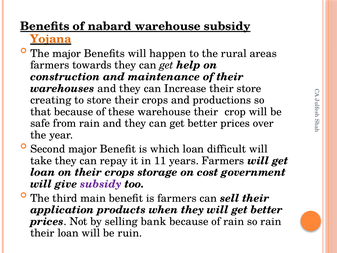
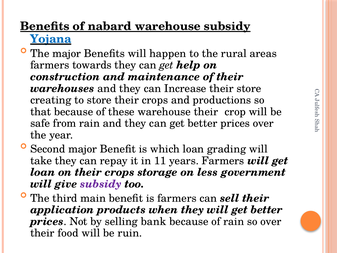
Yojana colour: orange -> blue
difficult: difficult -> grading
cost: cost -> less
so rain: rain -> over
their loan: loan -> food
